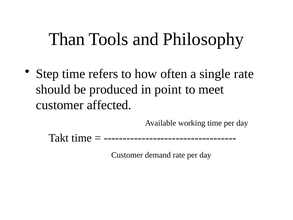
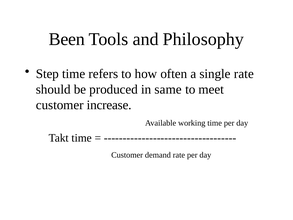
Than: Than -> Been
point: point -> same
affected: affected -> increase
